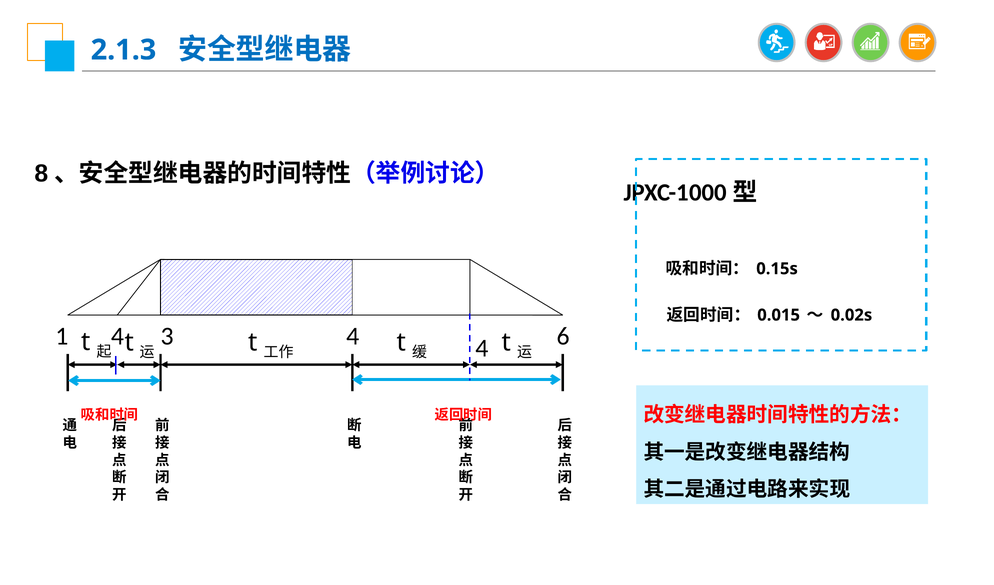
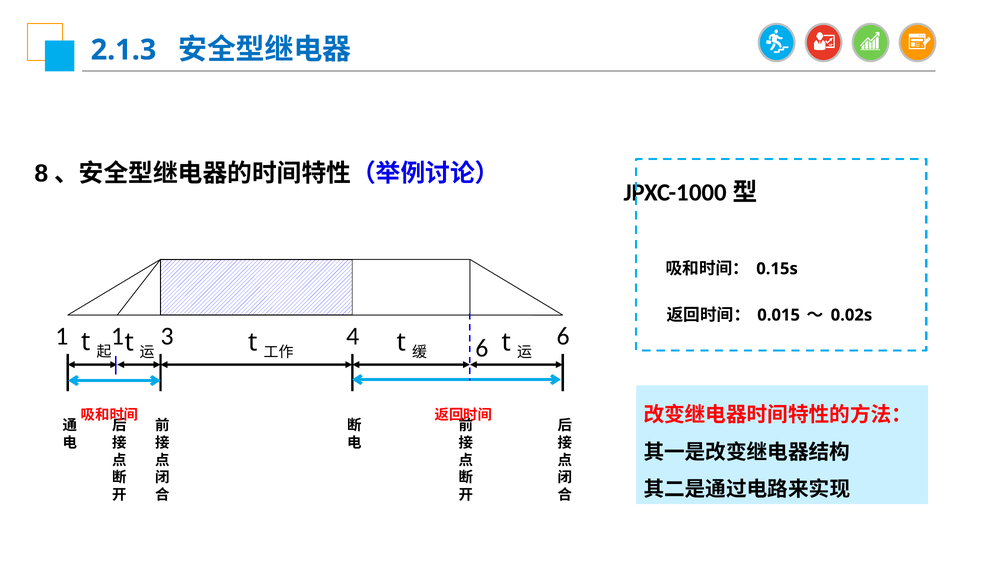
1 4: 4 -> 1
4 4: 4 -> 6
